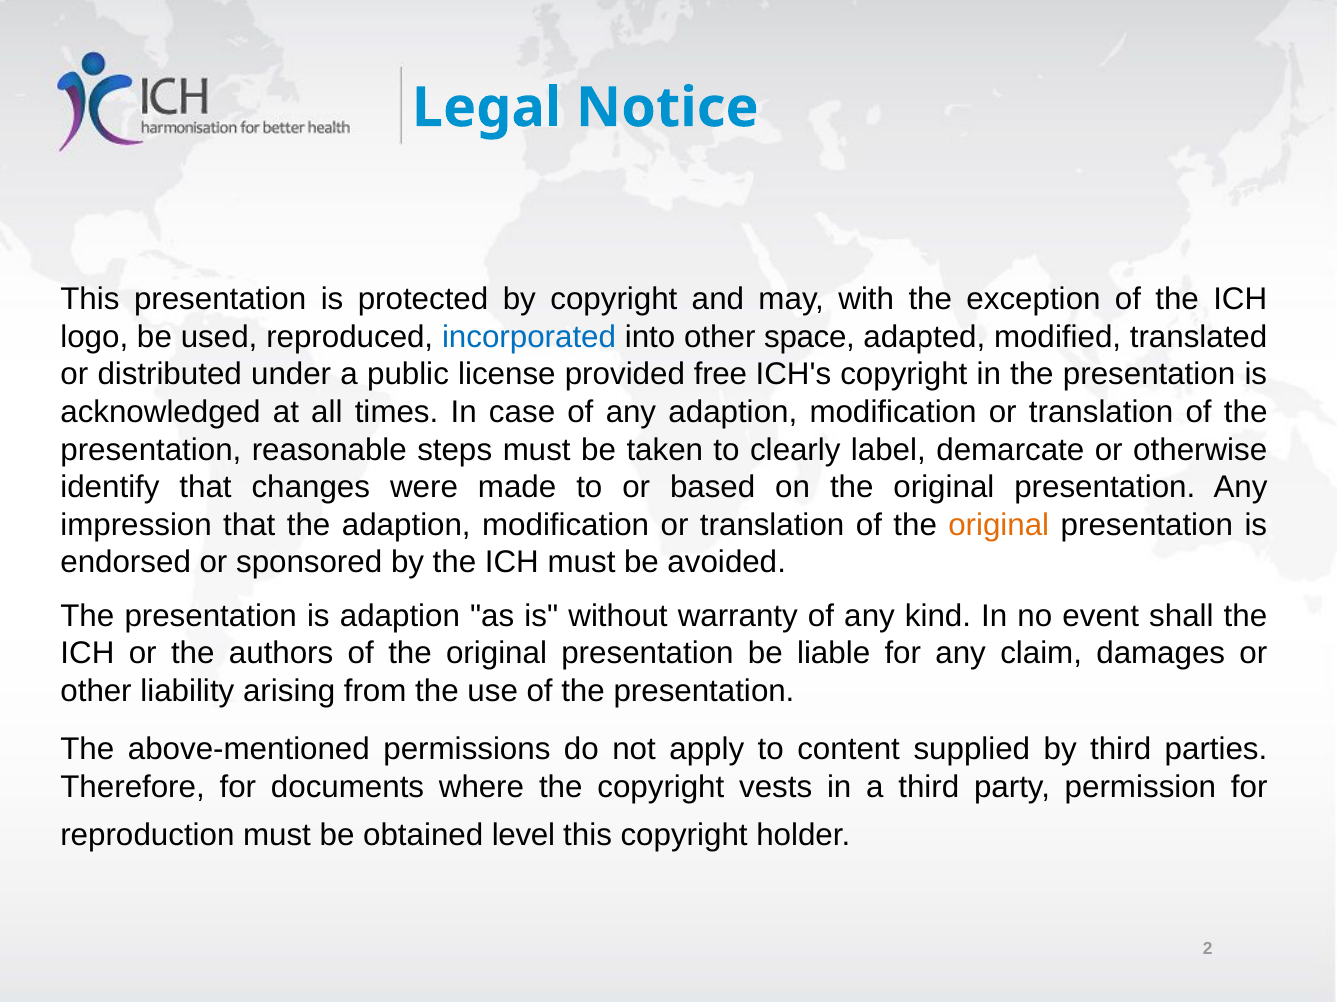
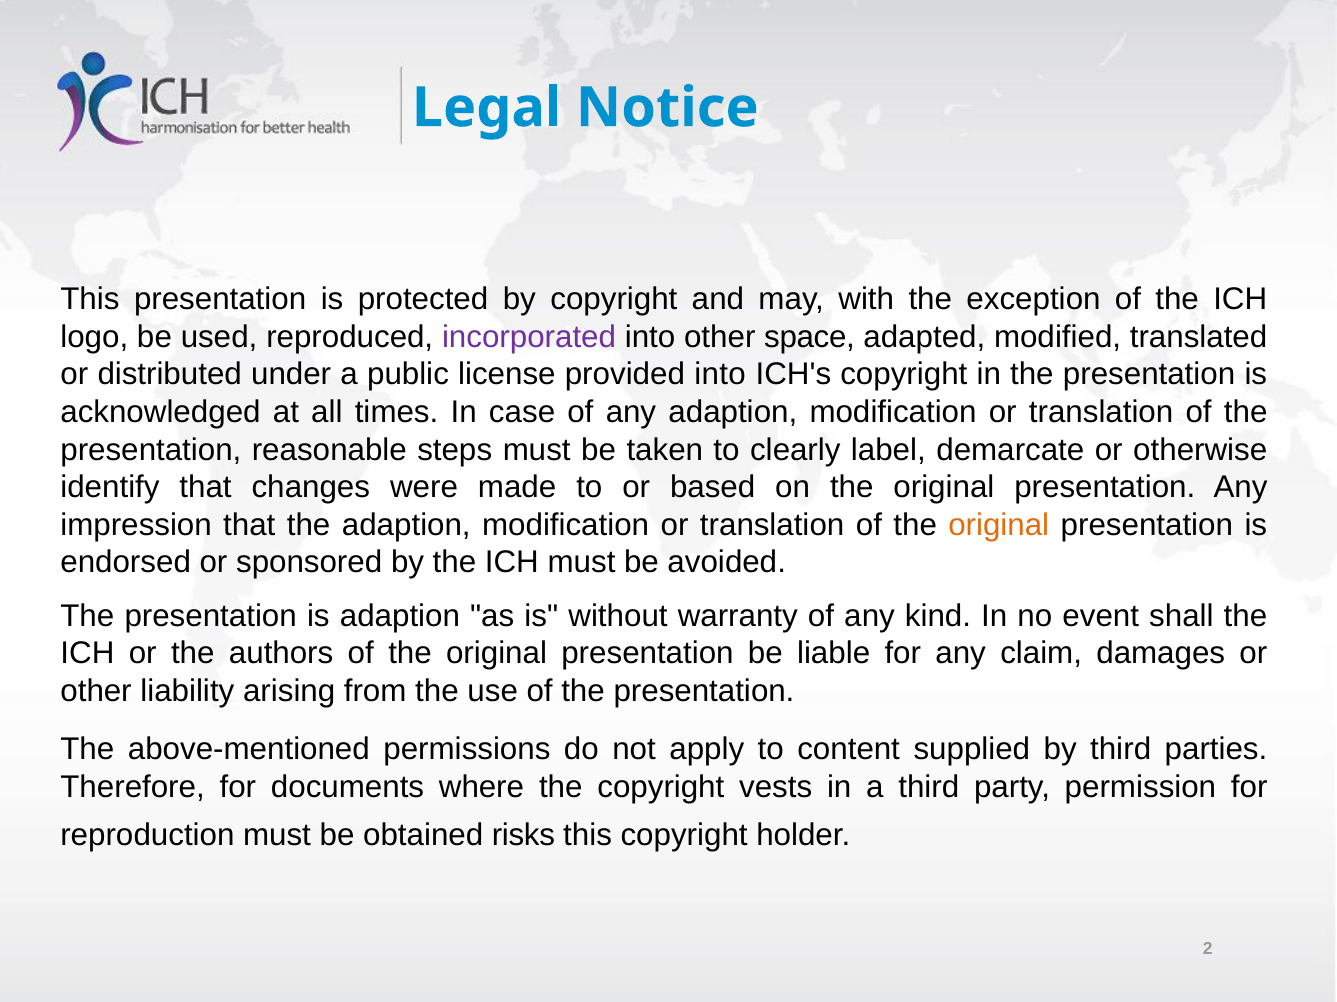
incorporated colour: blue -> purple
provided free: free -> into
level: level -> risks
